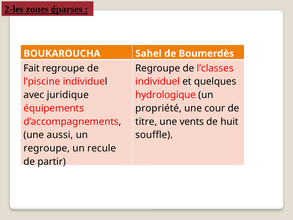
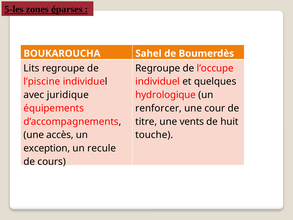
2-les: 2-les -> 5-les
Fait: Fait -> Lits
l’classes: l’classes -> l’occupe
propriété: propriété -> renforcer
aussi: aussi -> accès
souffle: souffle -> touche
regroupe at (47, 148): regroupe -> exception
partir: partir -> cours
